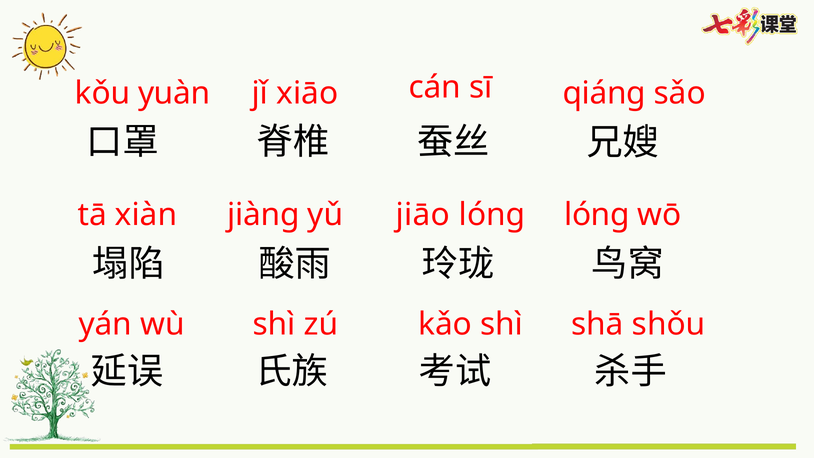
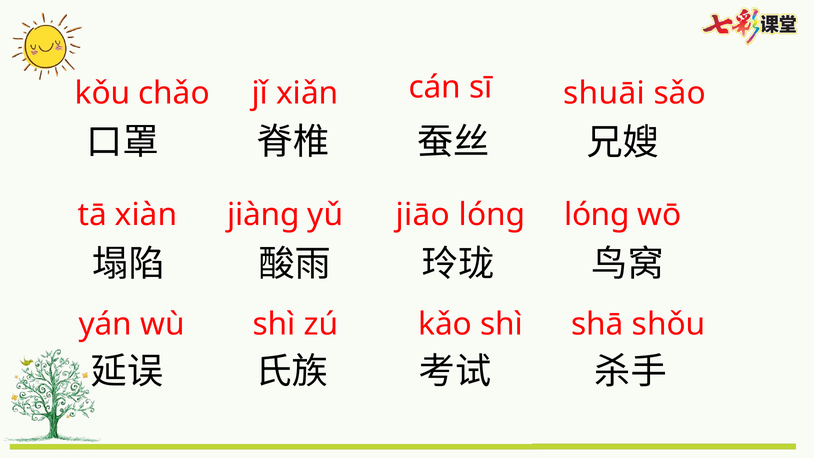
yuàn: yuàn -> chǎo
xiāo: xiāo -> xiǎn
qiáng: qiáng -> shuāi
